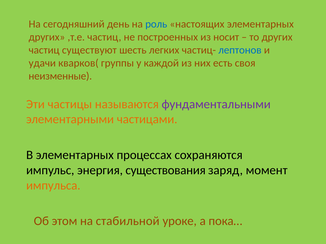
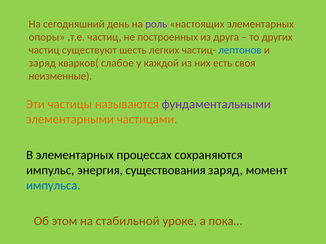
роль colour: blue -> purple
других at (47, 37): других -> опоры
носит: носит -> друга
удачи at (42, 63): удачи -> заряд
группы: группы -> слабое
импульса colour: orange -> blue
